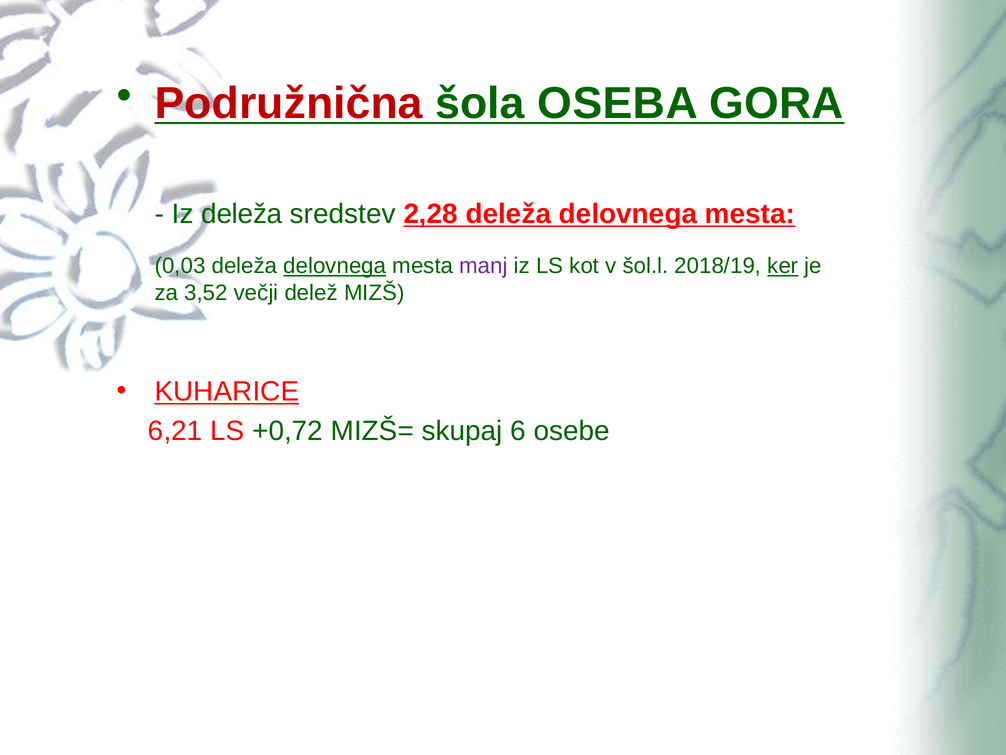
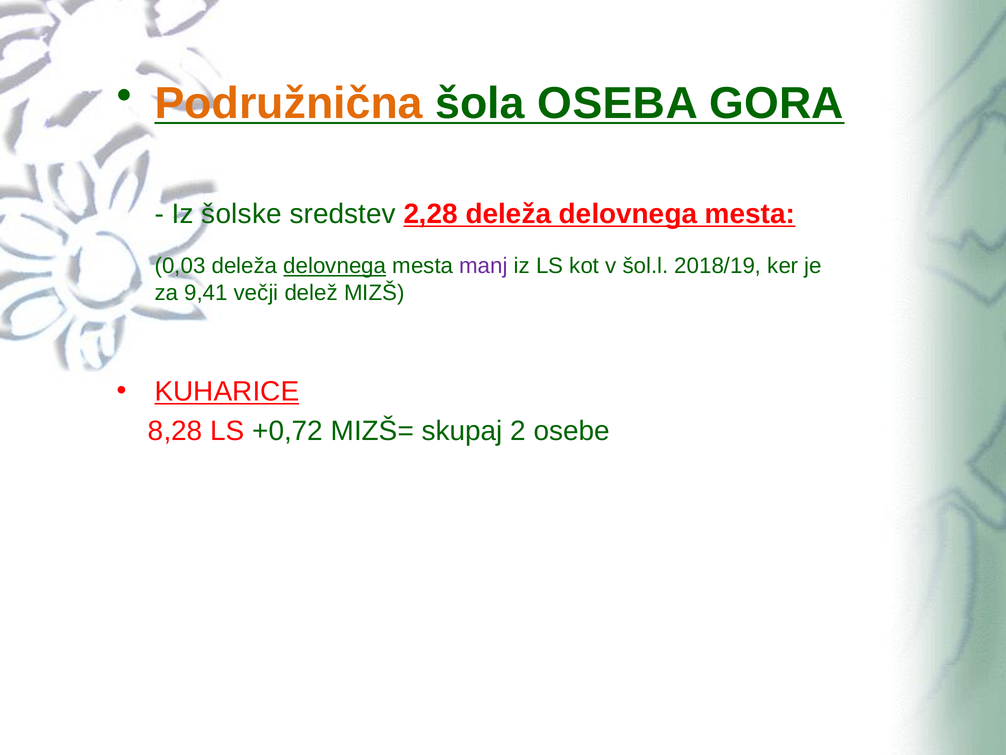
Podružnična colour: red -> orange
Iz deleža: deleža -> šolske
ker underline: present -> none
3,52: 3,52 -> 9,41
6,21: 6,21 -> 8,28
6: 6 -> 2
